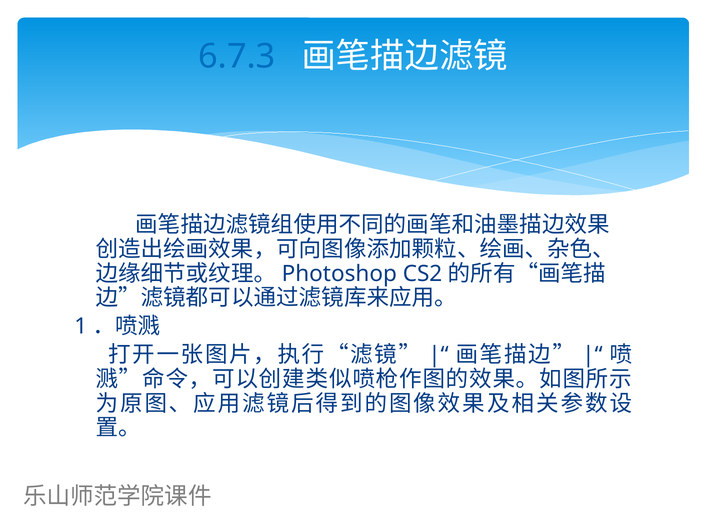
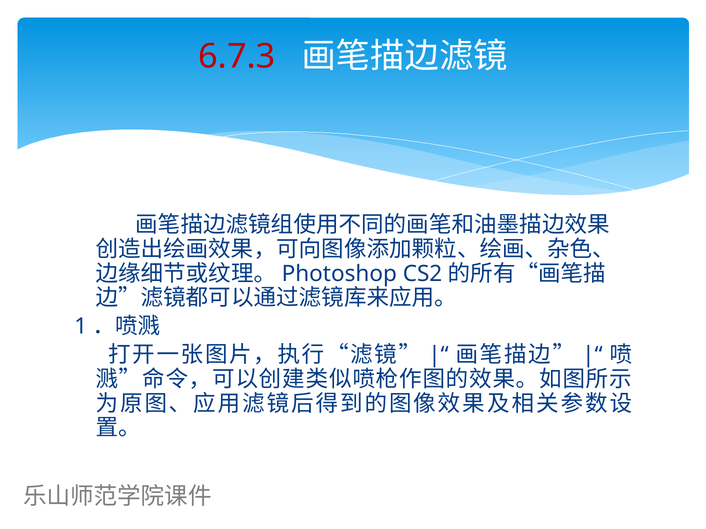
6.7.3 colour: blue -> red
